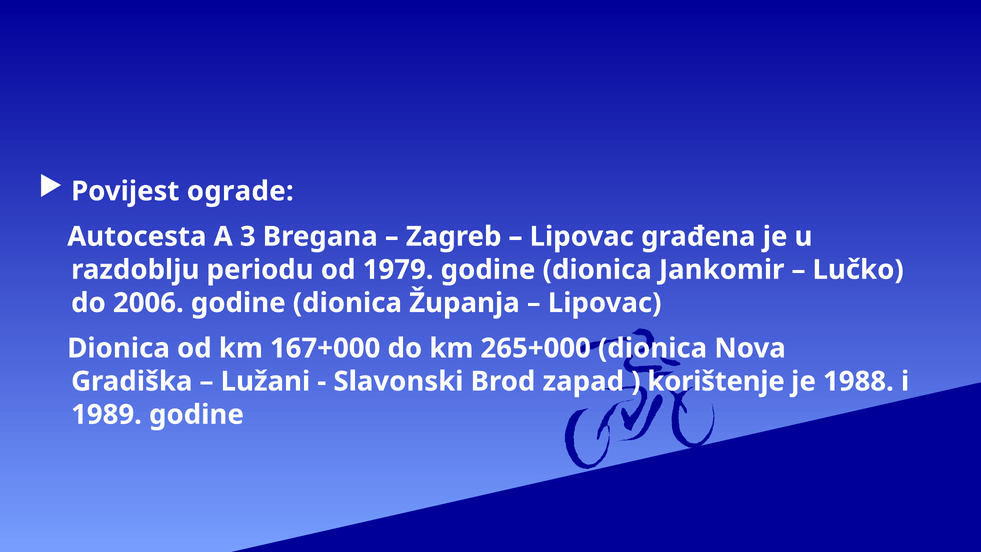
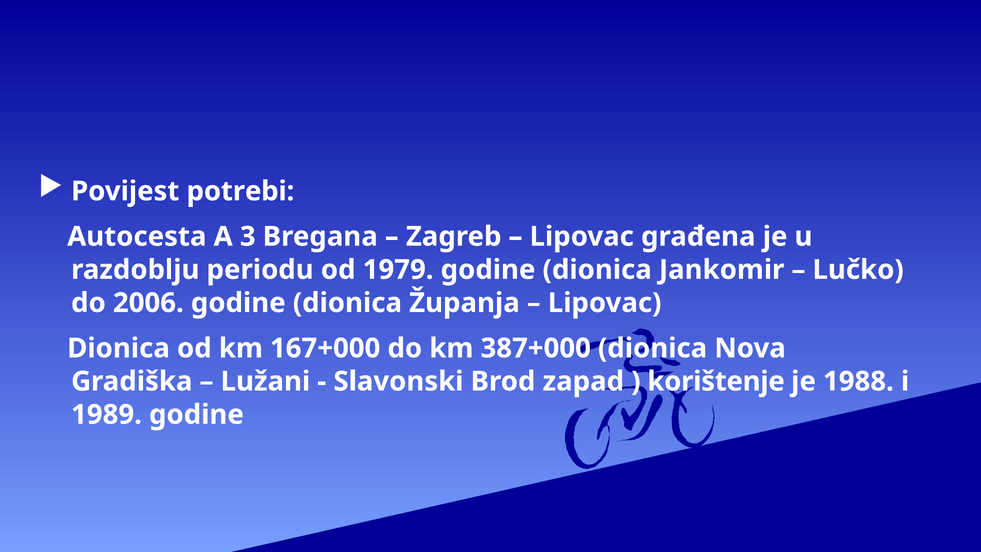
ograde: ograde -> potrebi
265+000: 265+000 -> 387+000
